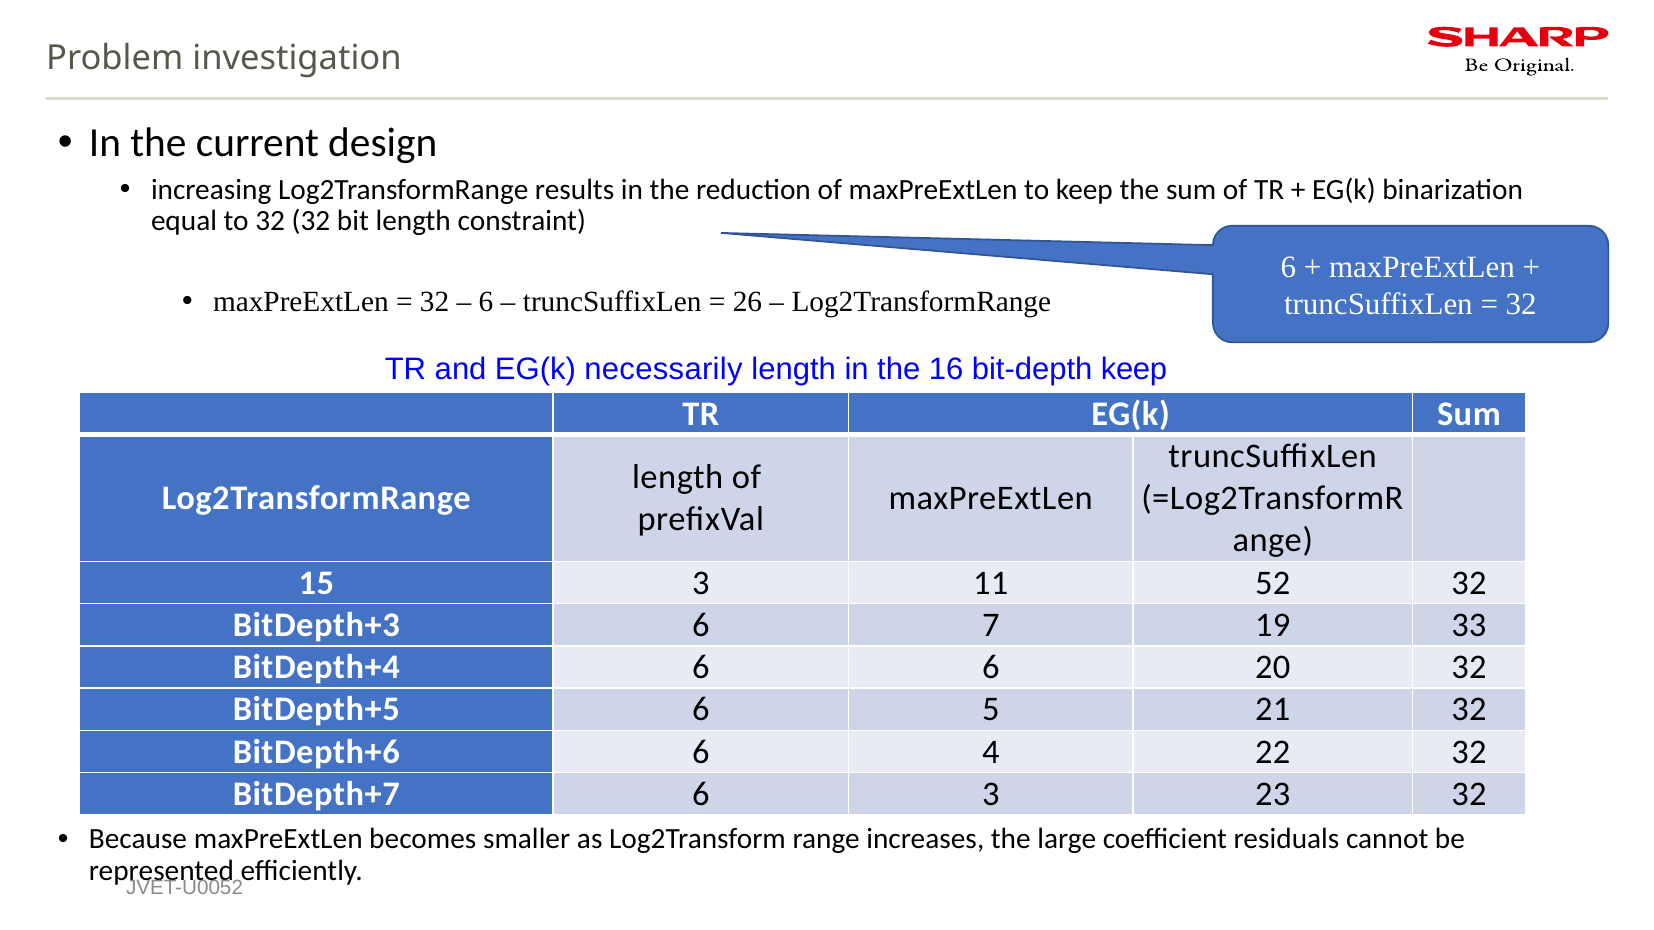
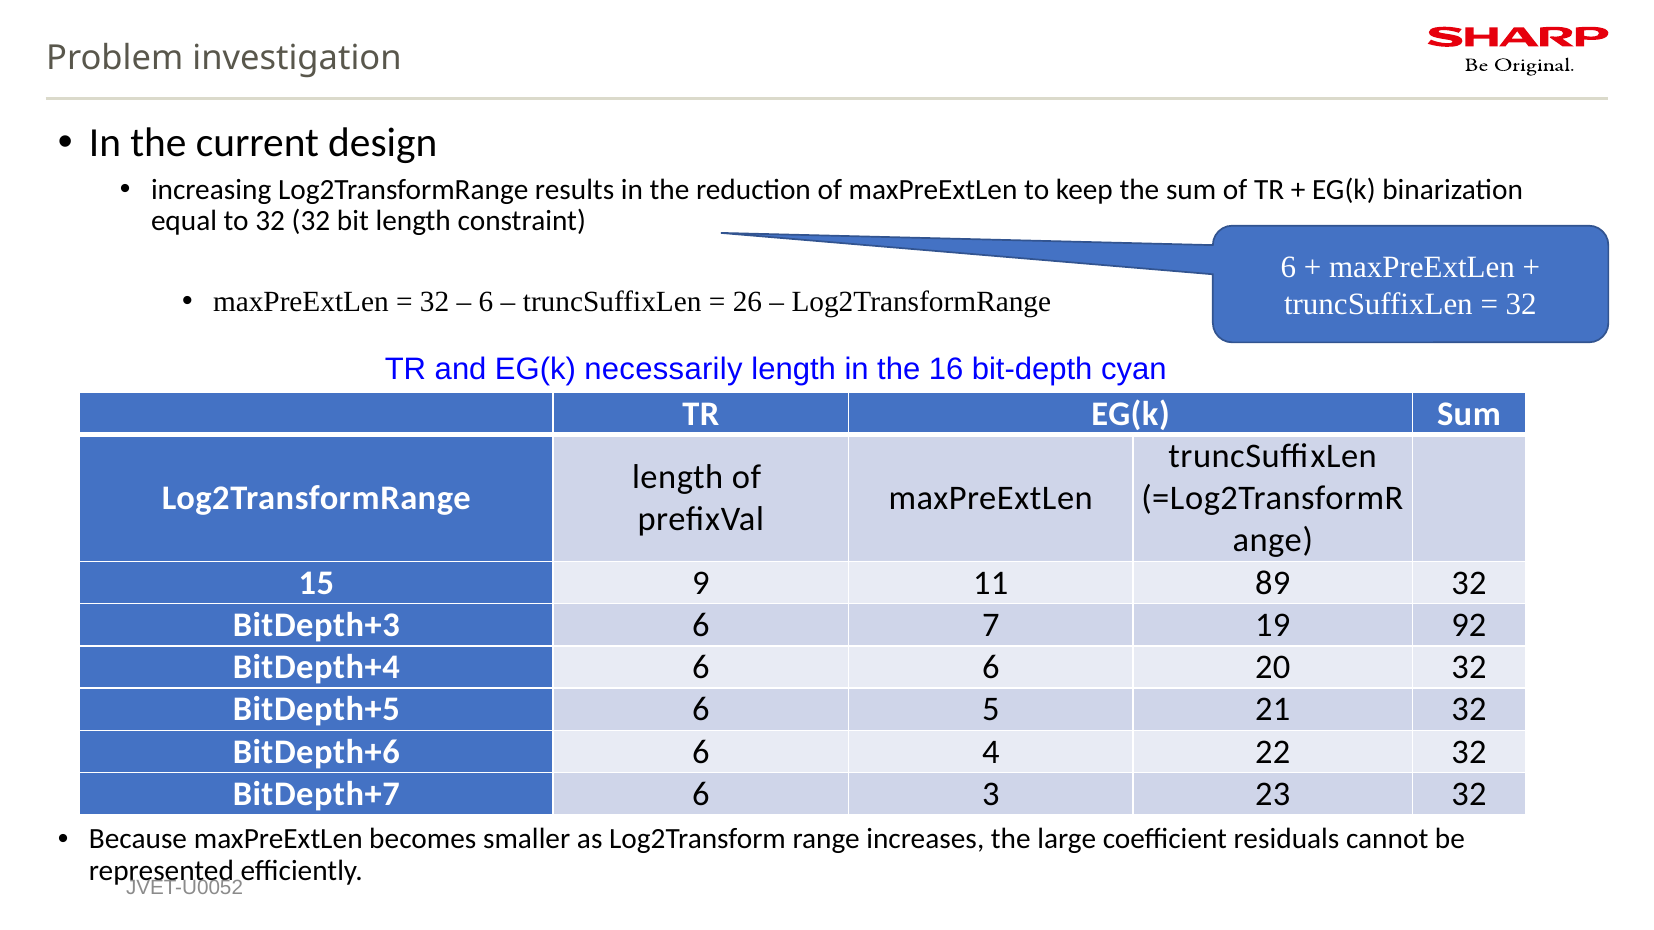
bit-depth keep: keep -> cyan
15 3: 3 -> 9
52: 52 -> 89
33: 33 -> 92
